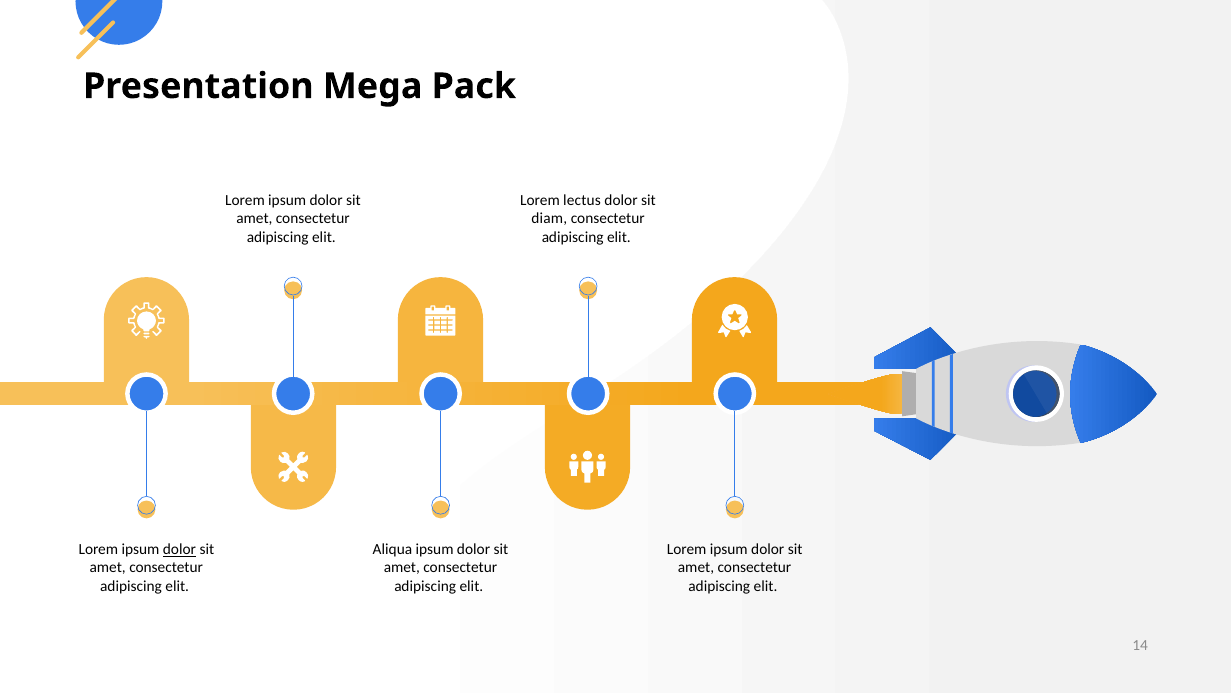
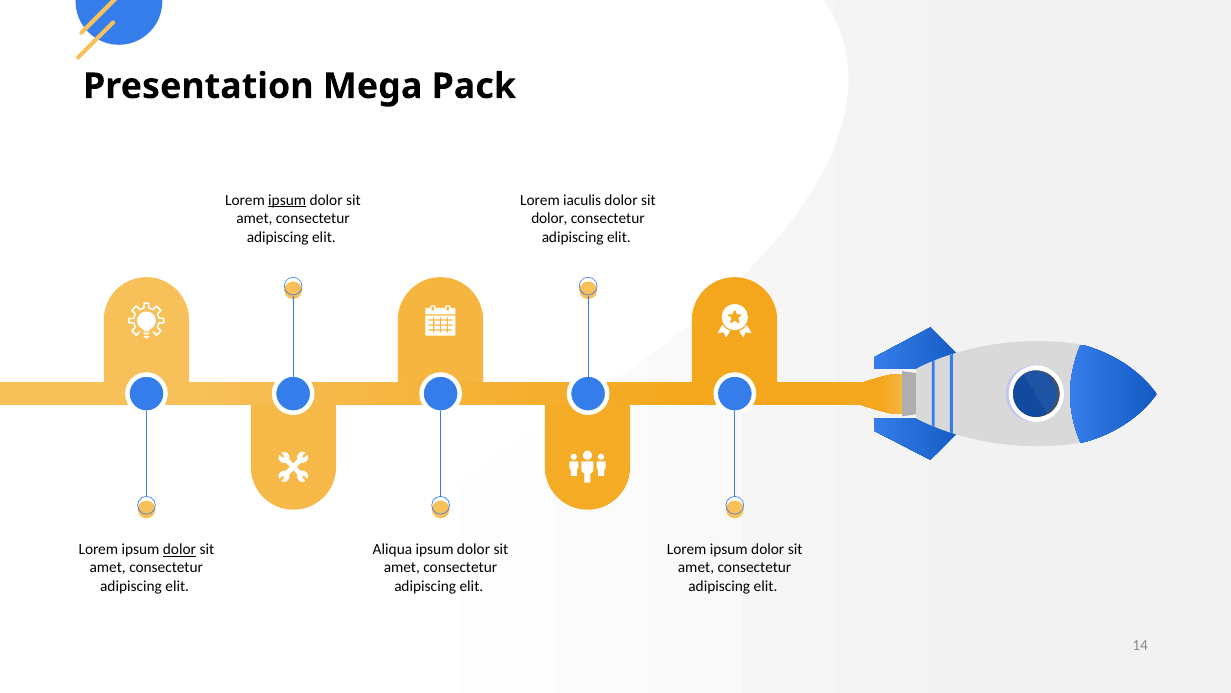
ipsum at (287, 200) underline: none -> present
lectus: lectus -> iaculis
diam at (549, 219): diam -> dolor
